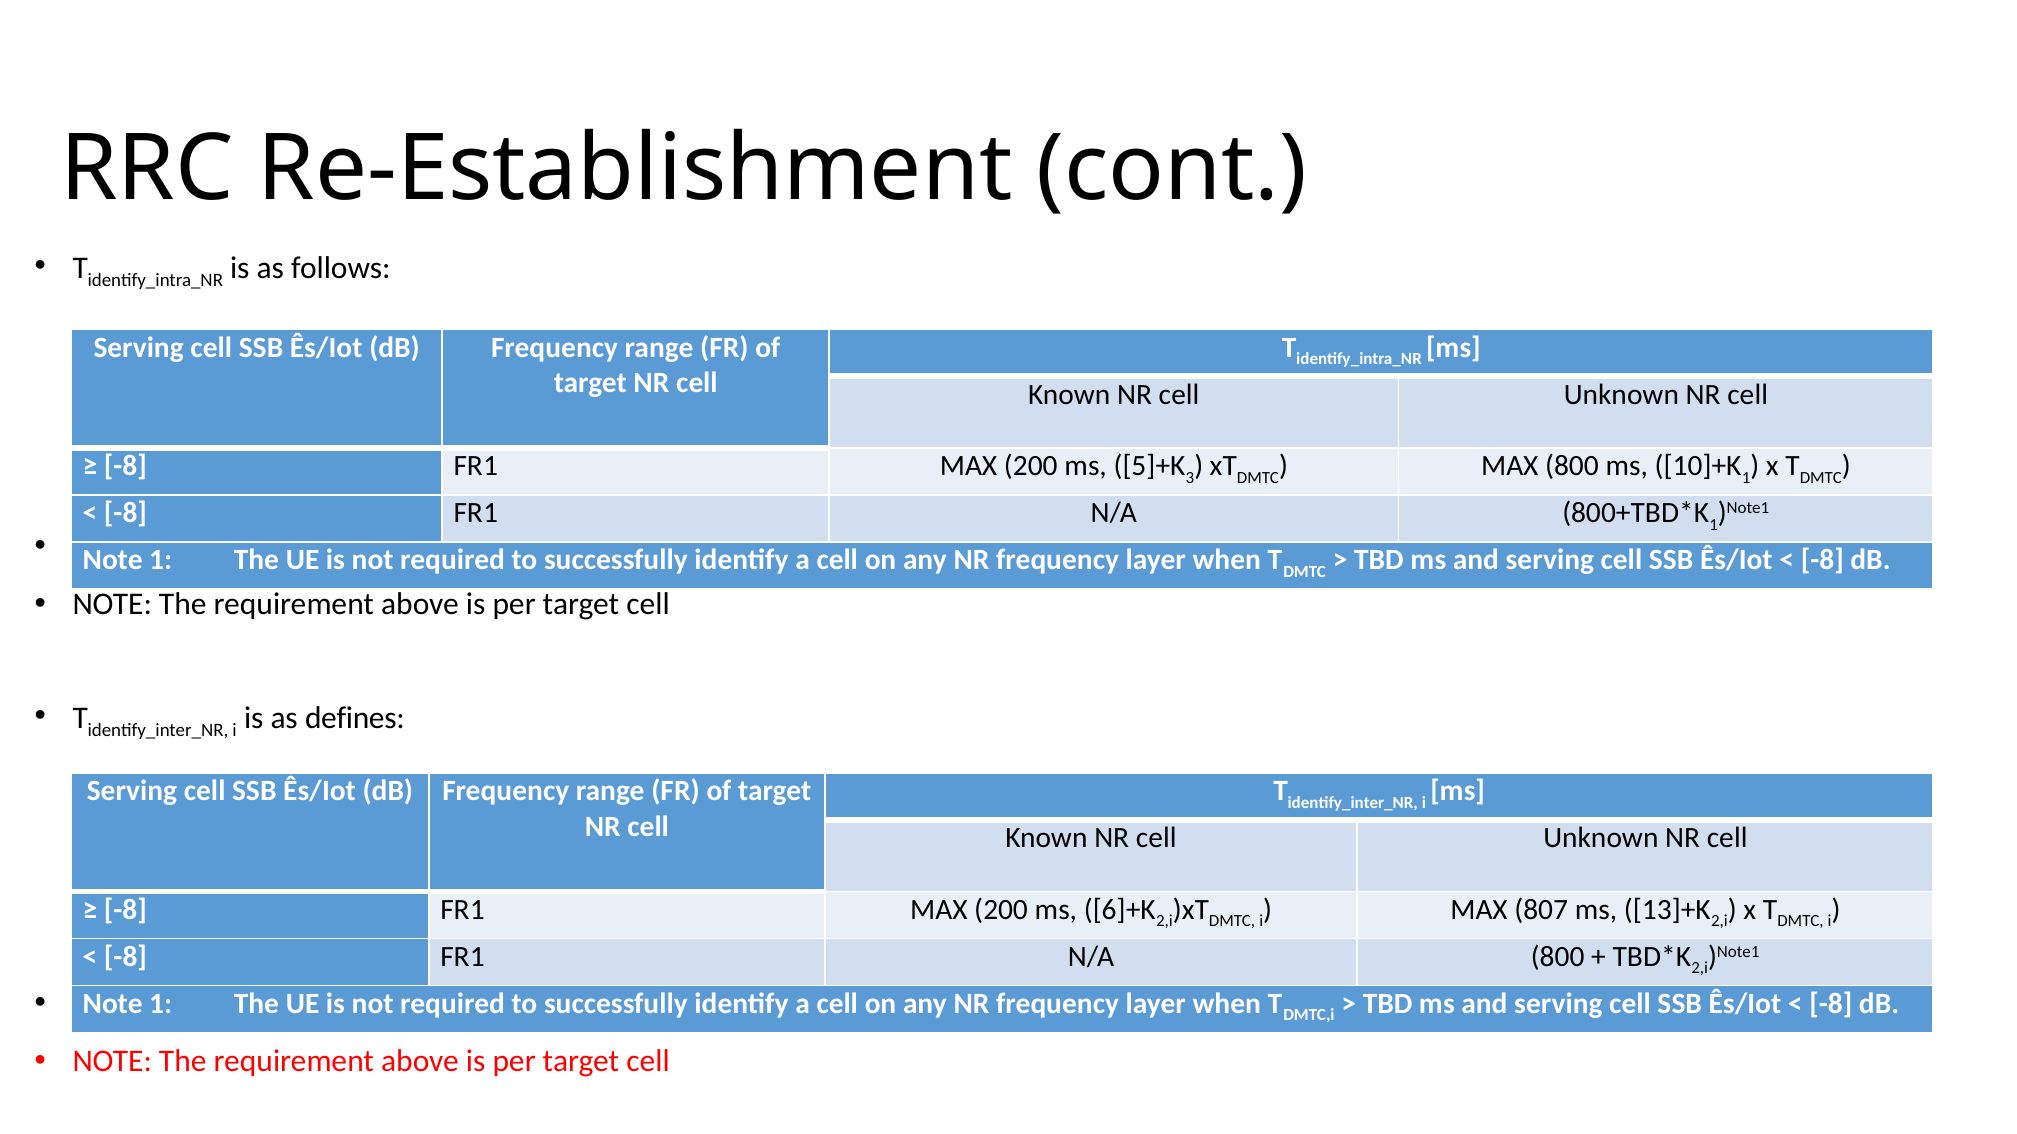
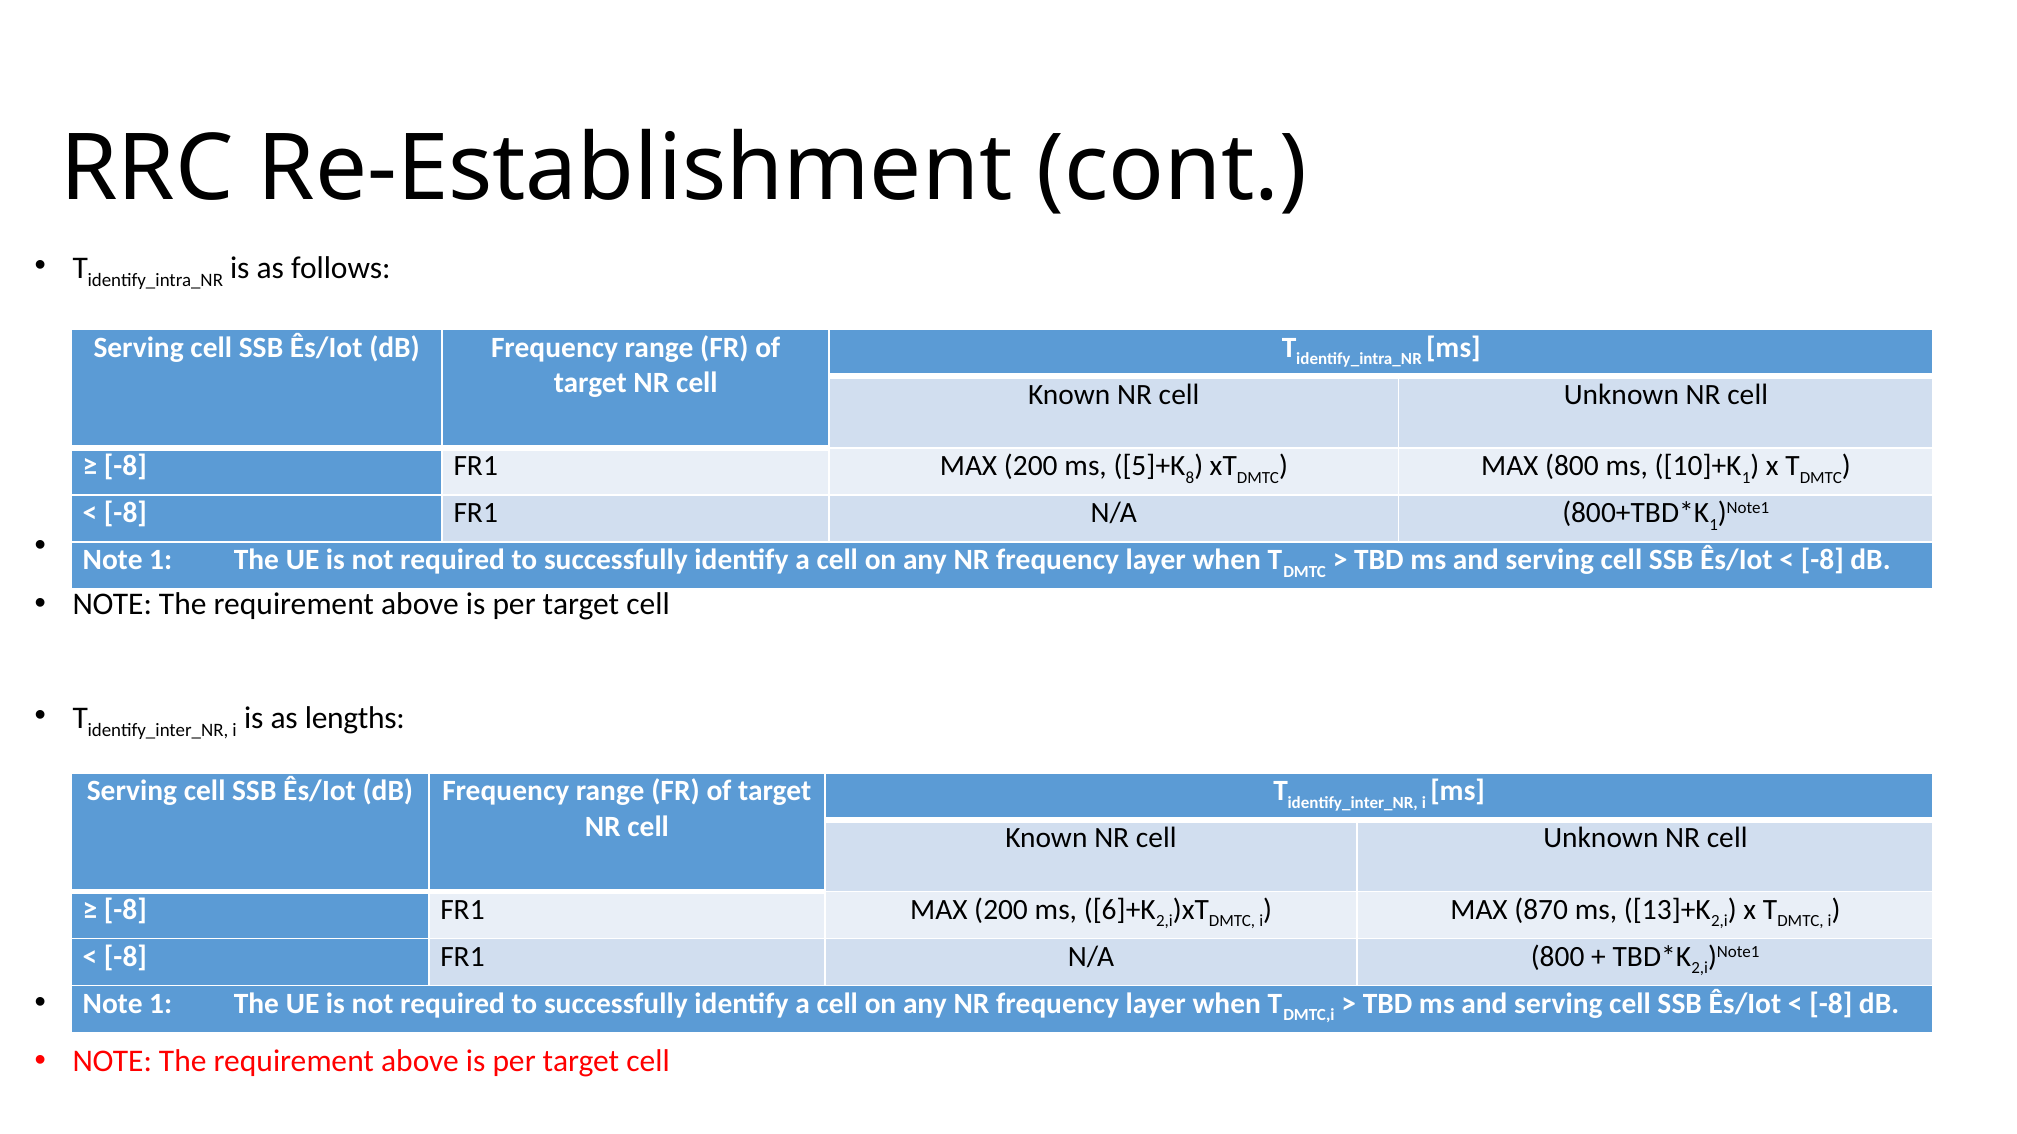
3: 3 -> 8
defines: defines -> lengths
807: 807 -> 870
